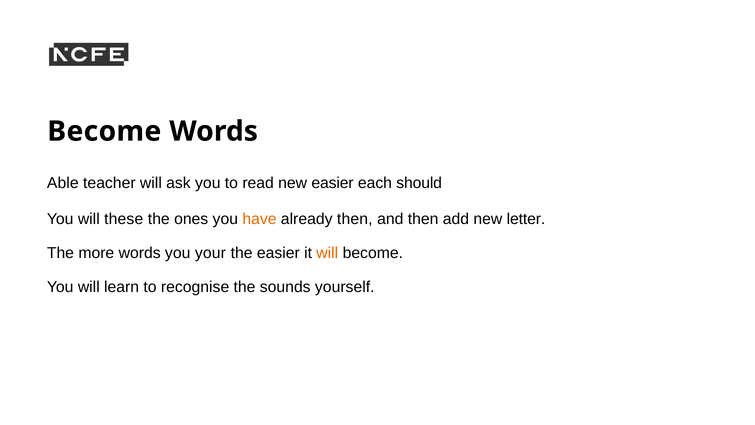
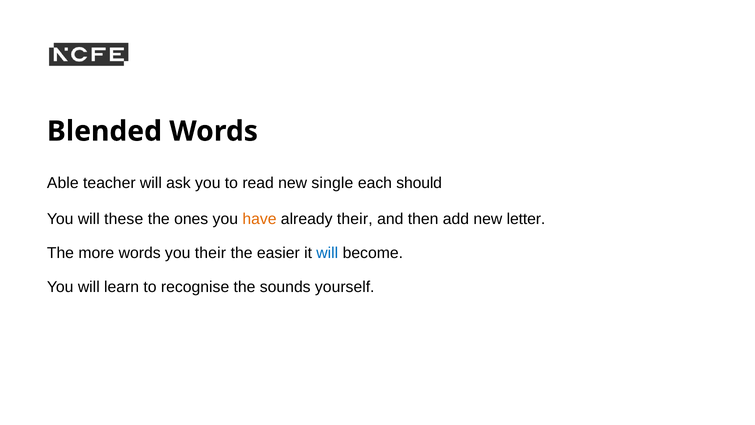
Become at (104, 131): Become -> Blended
new easier: easier -> single
already then: then -> their
you your: your -> their
will at (327, 253) colour: orange -> blue
